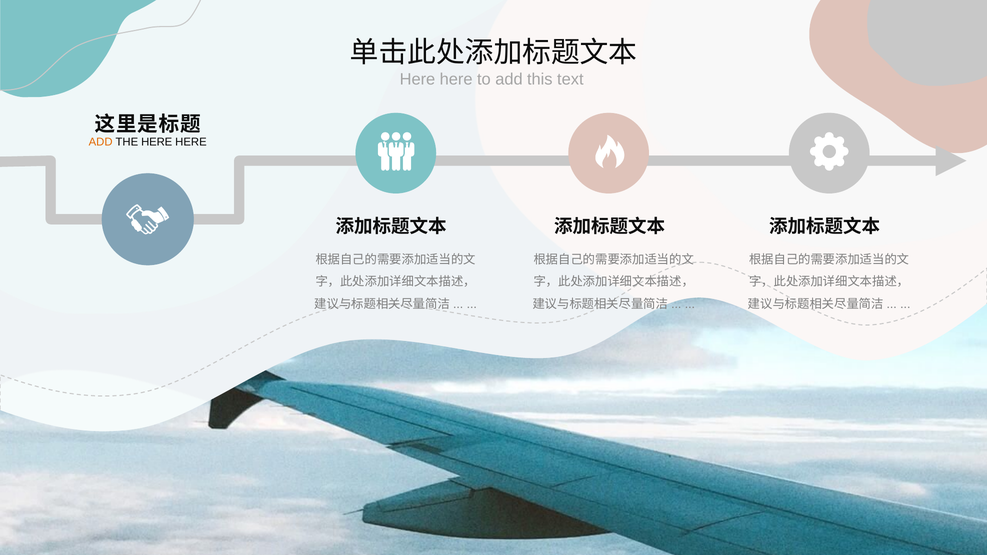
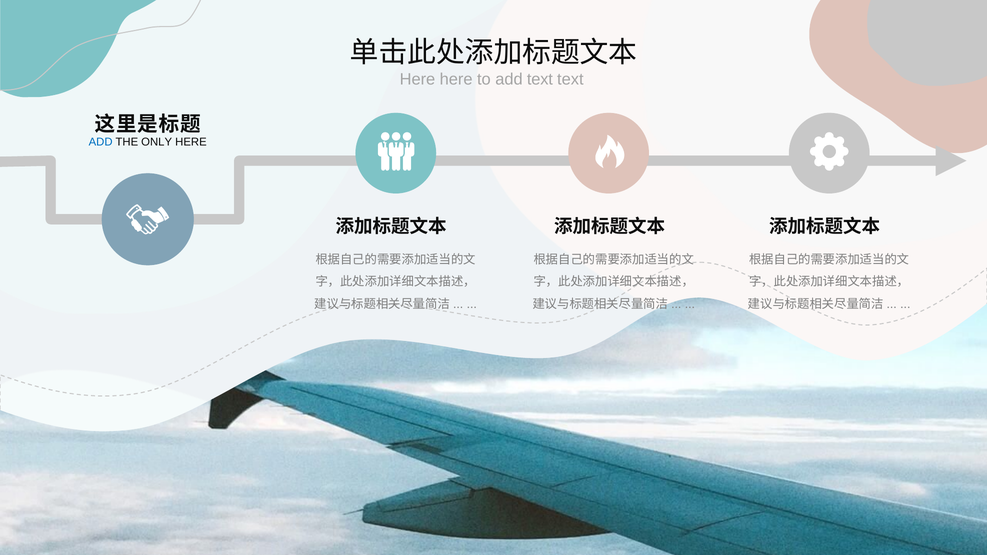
add this: this -> text
ADD at (101, 142) colour: orange -> blue
THE HERE: HERE -> ONLY
